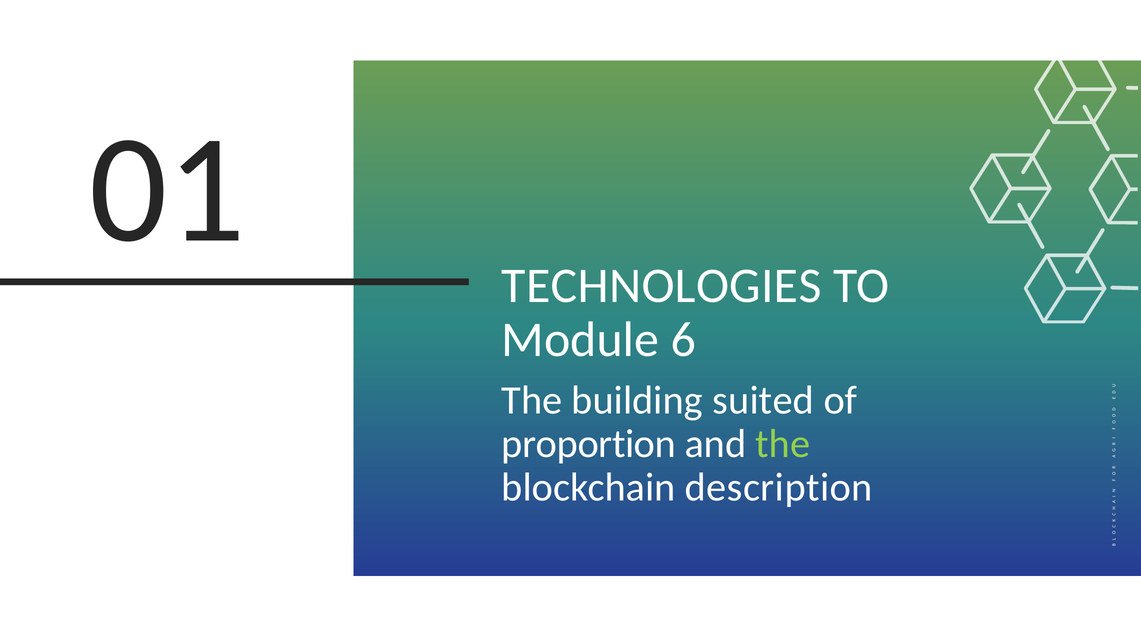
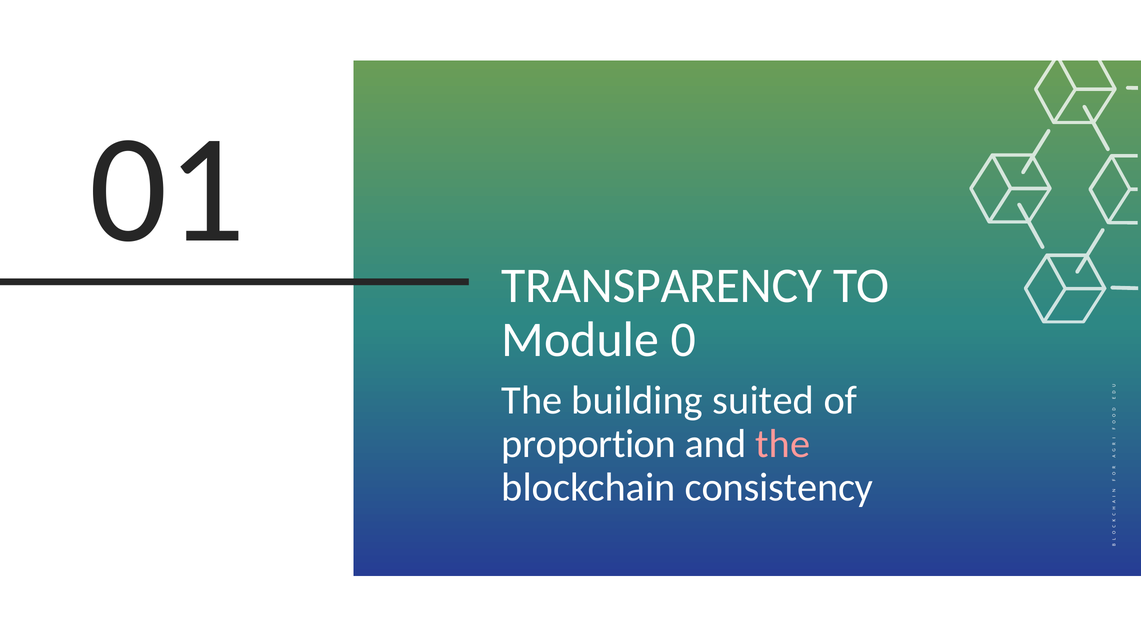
TECHNOLOGIES: TECHNOLOGIES -> TRANSPARENCY
6: 6 -> 0
the at (783, 444) colour: light green -> pink
description: description -> consistency
